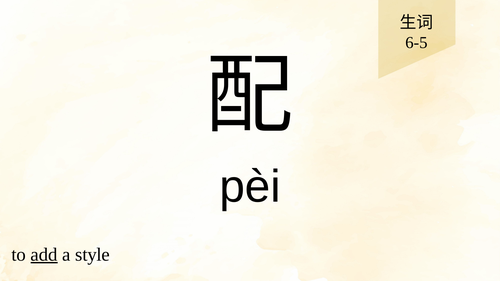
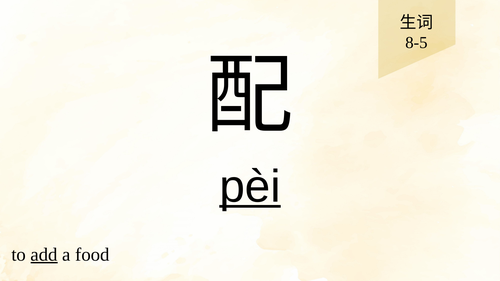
6-5: 6-5 -> 8-5
pèi underline: none -> present
style: style -> food
